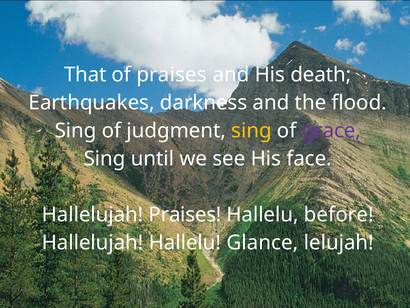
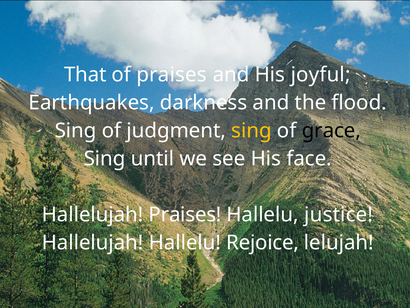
death: death -> joyful
grace colour: purple -> black
before: before -> justice
Glance: Glance -> Rejoice
